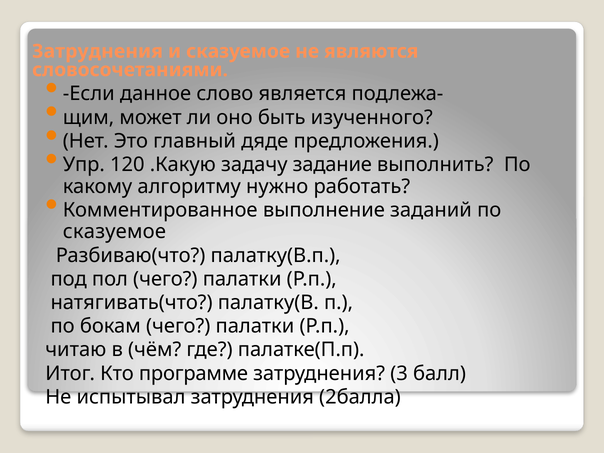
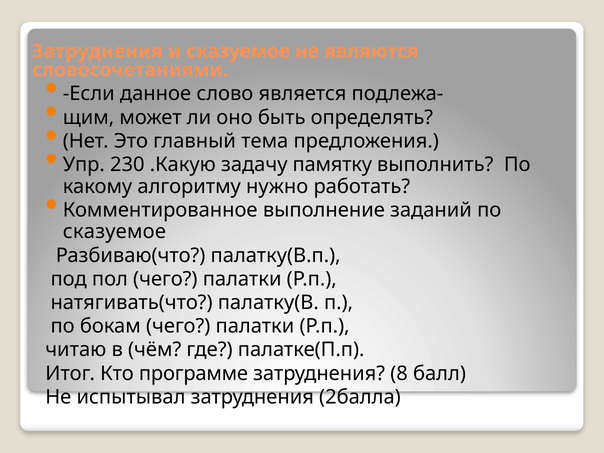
изученного: изученного -> определять
дяде: дяде -> тема
120: 120 -> 230
задание: задание -> памятку
3: 3 -> 8
